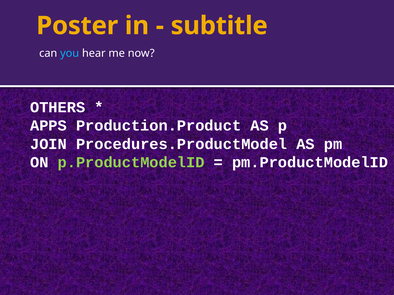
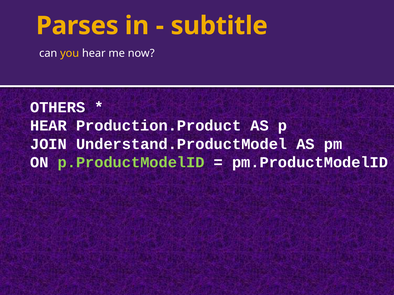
Poster: Poster -> Parses
you colour: light blue -> yellow
APPS at (49, 126): APPS -> HEAR
Procedures.ProductModel: Procedures.ProductModel -> Understand.ProductModel
